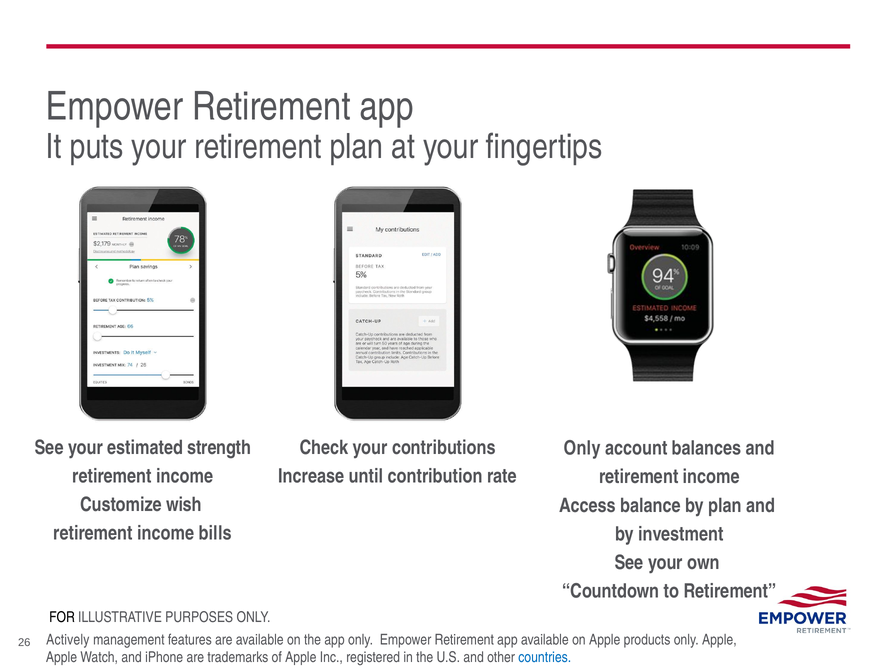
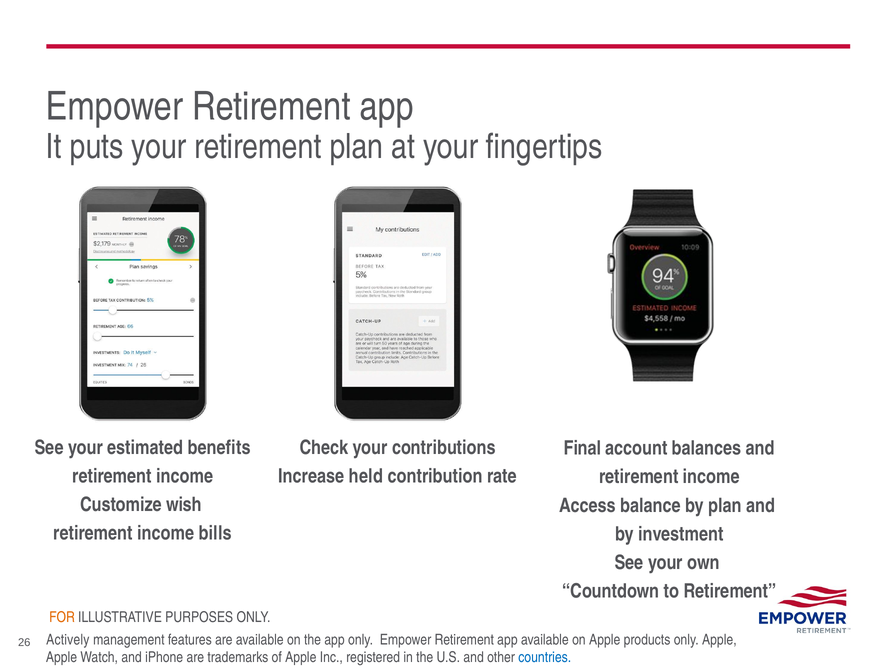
strength: strength -> benefits
Only at (582, 448): Only -> Final
until: until -> held
FOR colour: black -> orange
